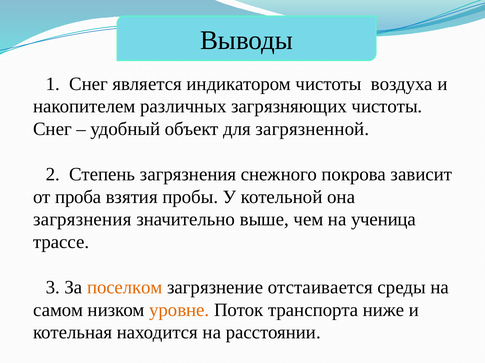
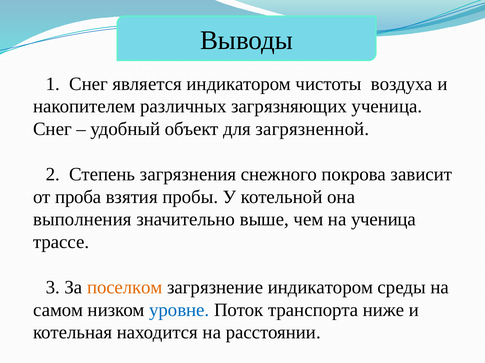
загрязняющих чистоты: чистоты -> ученица
загрязнения at (82, 220): загрязнения -> выполнения
загрязнение отстаивается: отстаивается -> индикатором
уровне colour: orange -> blue
